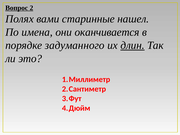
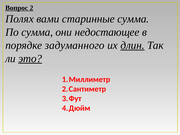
старинные нашел: нашел -> сумма
По имена: имена -> сумма
оканчивается: оканчивается -> недостающее
это underline: none -> present
